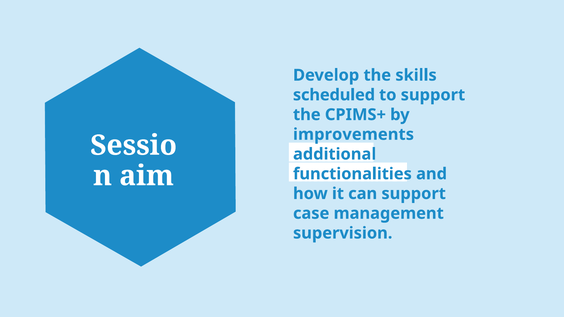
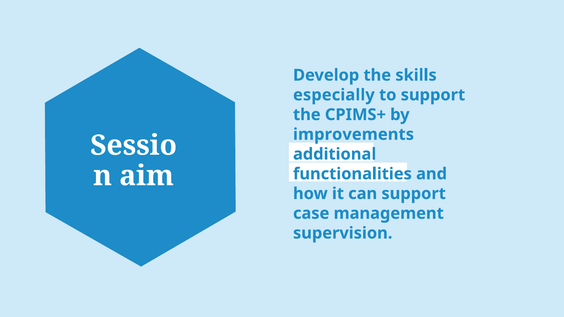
scheduled: scheduled -> especially
